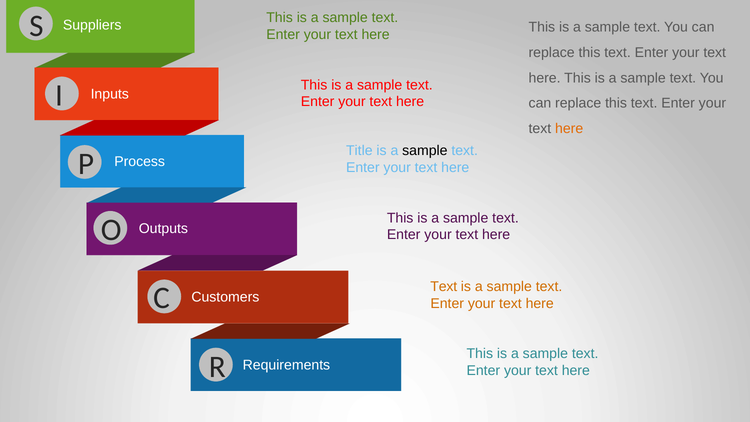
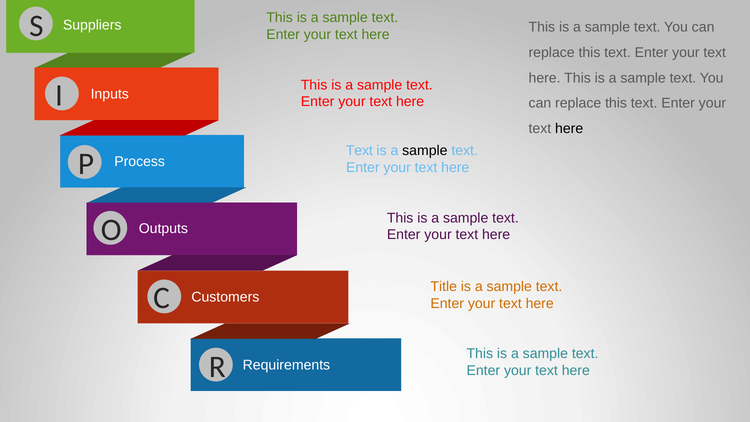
here at (569, 128) colour: orange -> black
Title at (359, 151): Title -> Text
Text at (444, 287): Text -> Title
